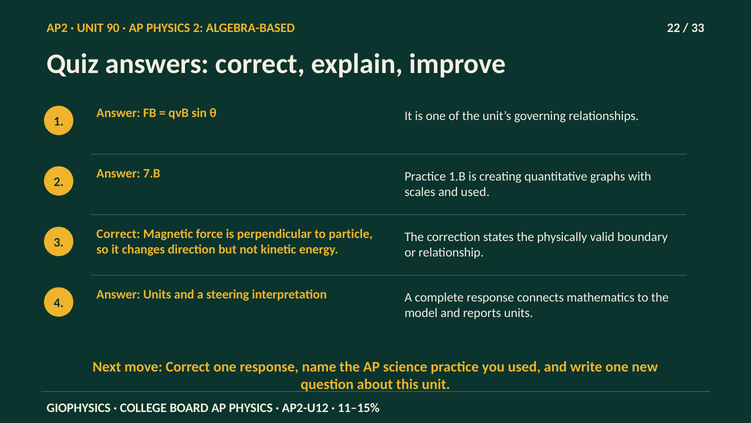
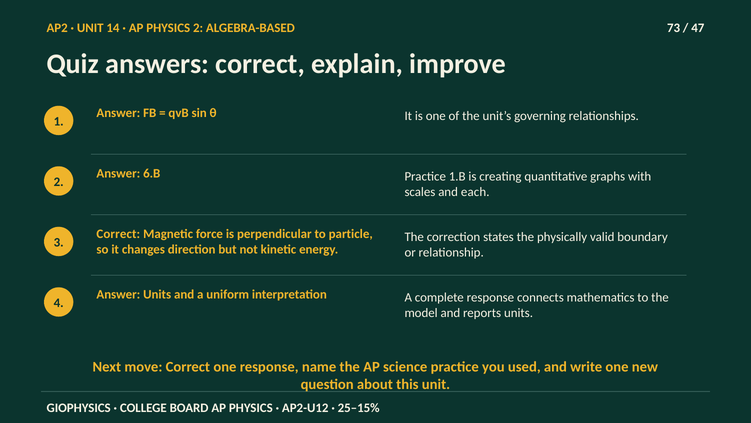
90: 90 -> 14
22: 22 -> 73
33: 33 -> 47
7.B: 7.B -> 6.B
and used: used -> each
steering: steering -> uniform
11–15%: 11–15% -> 25–15%
